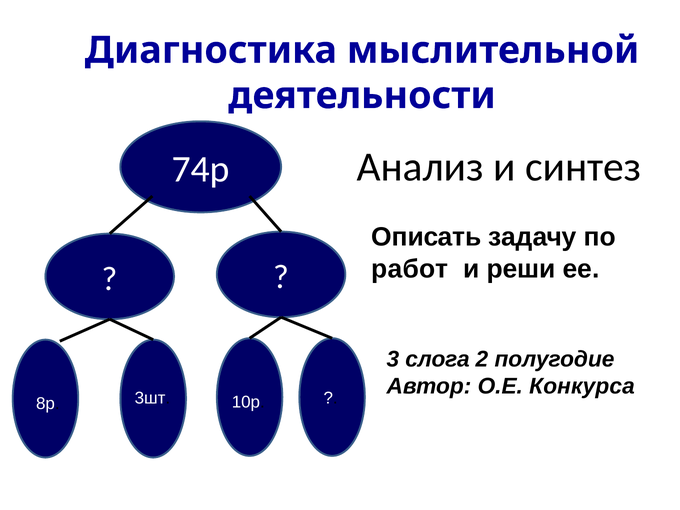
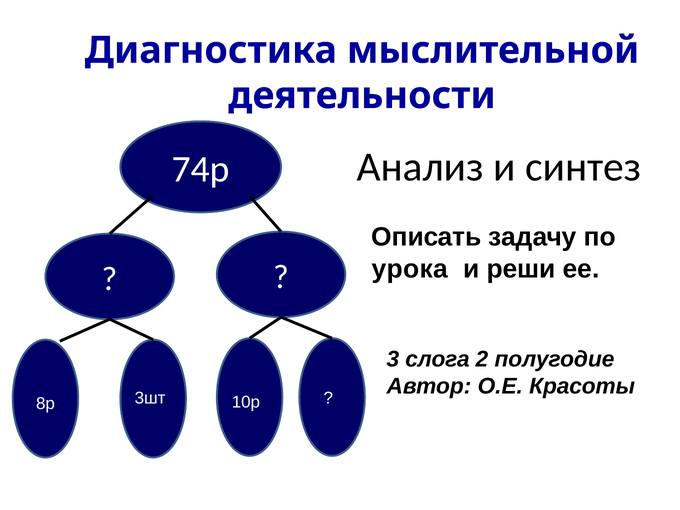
работ: работ -> урока
Конкурса: Конкурса -> Красоты
